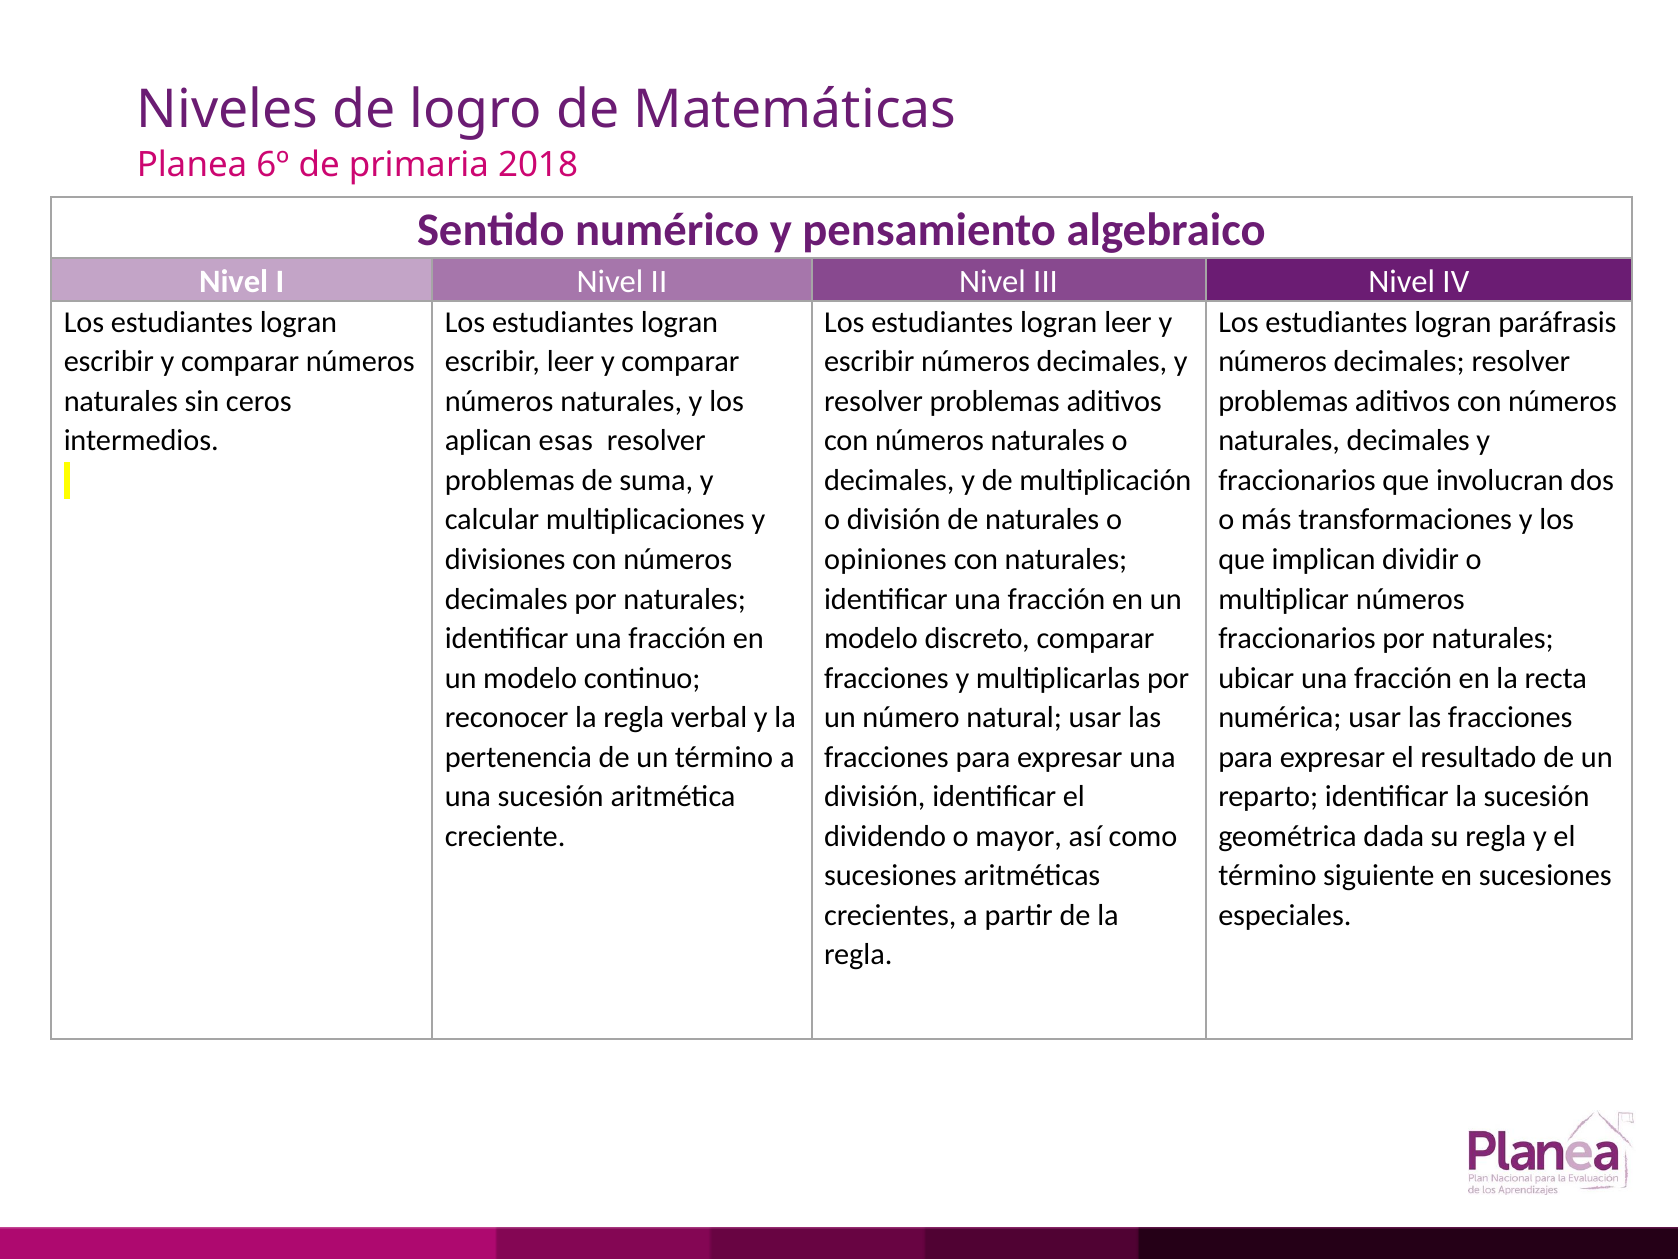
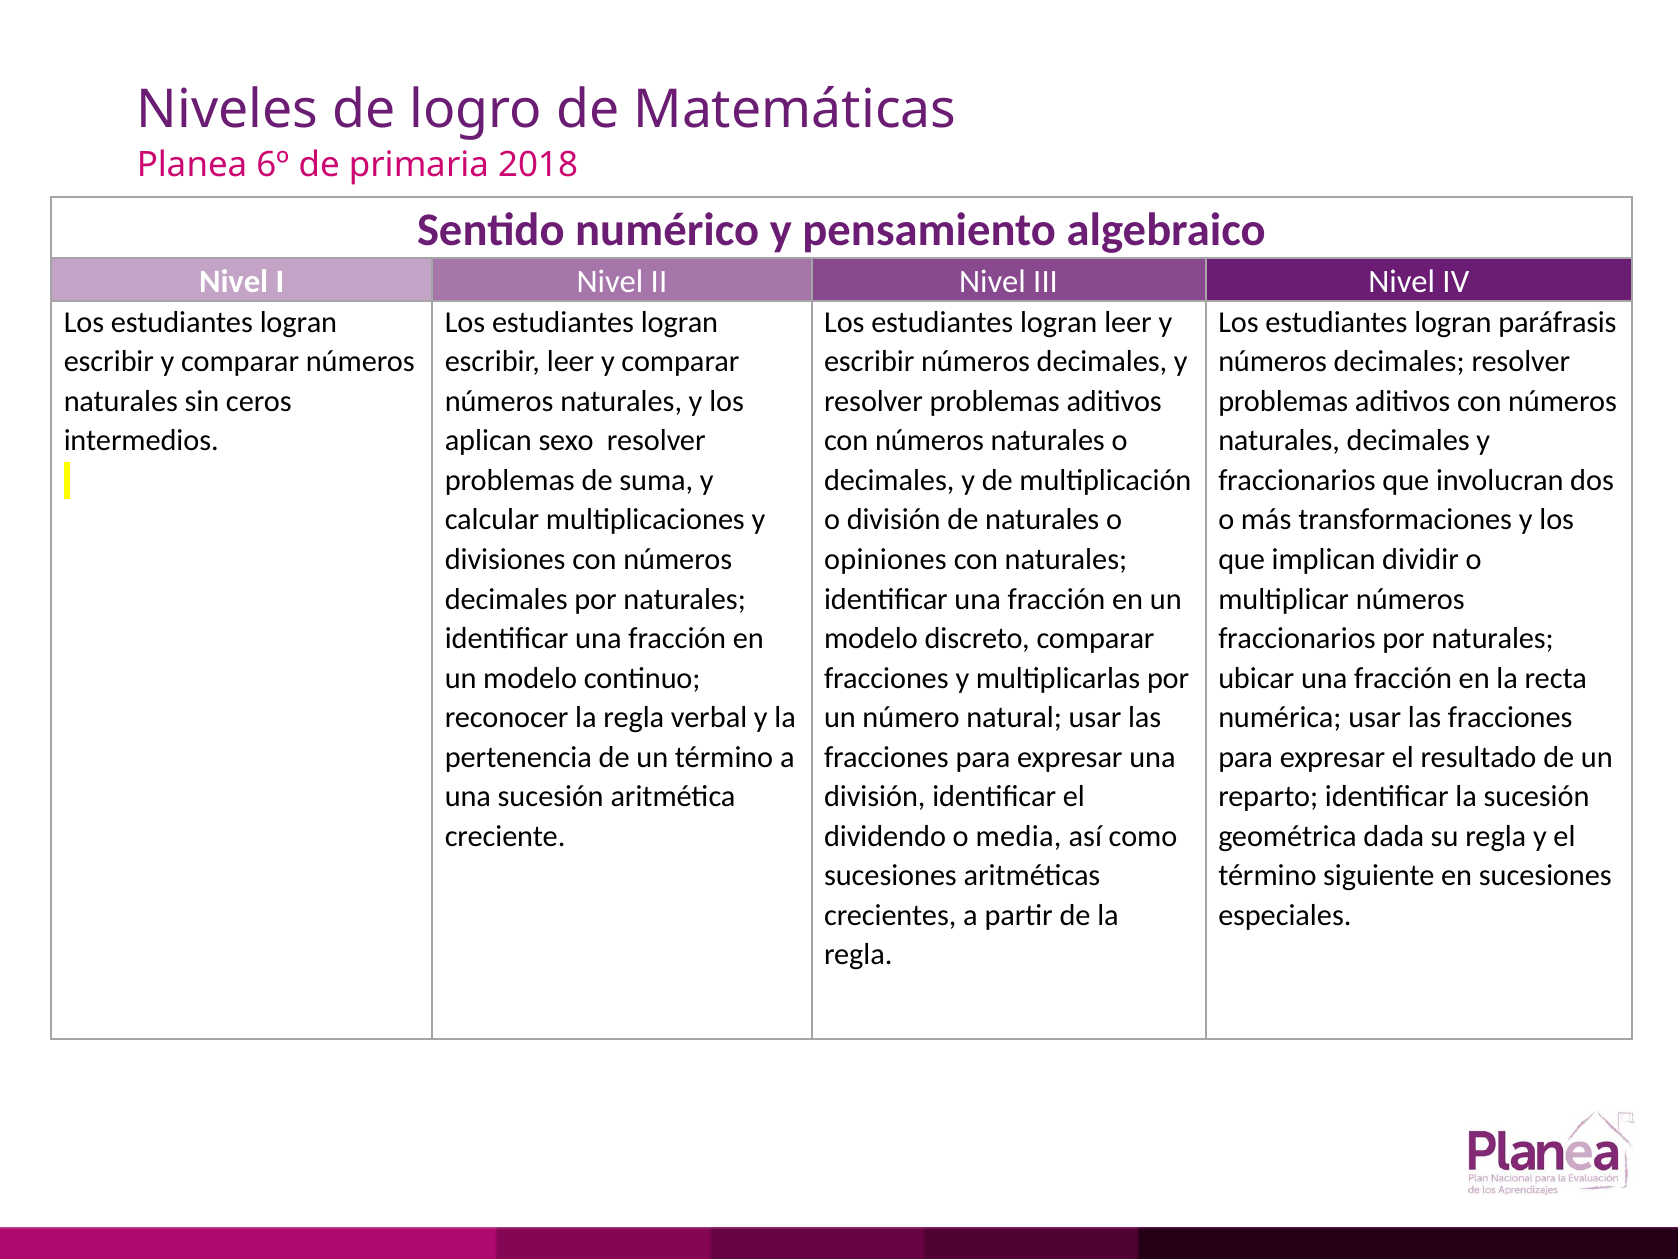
esas: esas -> sexo
mayor: mayor -> media
